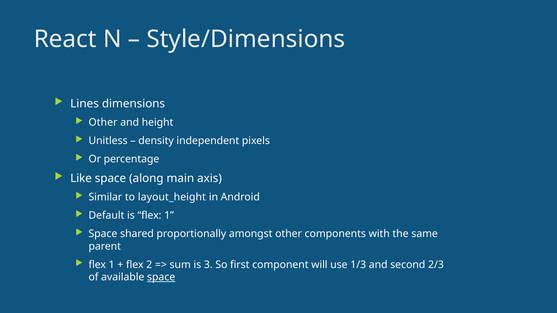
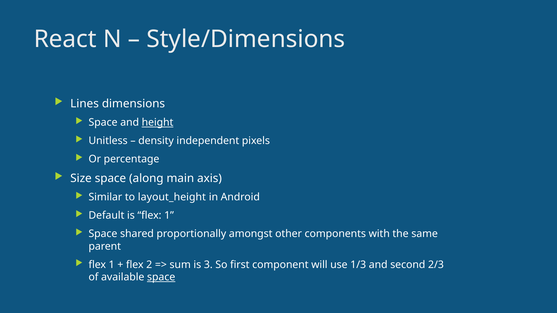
Other at (103, 123): Other -> Space
height underline: none -> present
Like: Like -> Size
